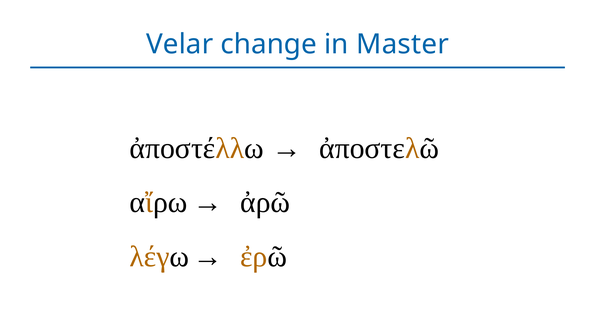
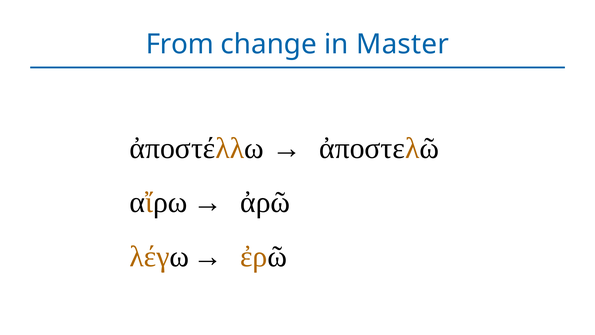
Velar: Velar -> From
